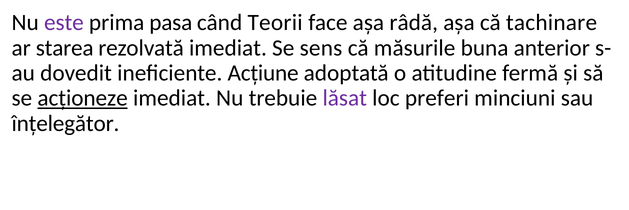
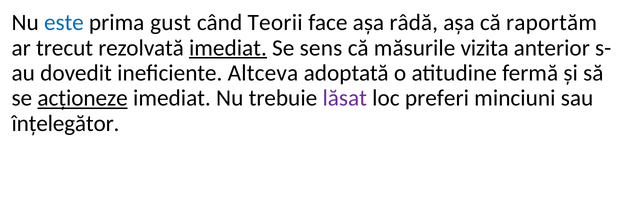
este colour: purple -> blue
pasa: pasa -> gust
tachinare: tachinare -> raportăm
starea: starea -> trecut
imediat at (228, 48) underline: none -> present
buna: buna -> vizita
Acțiune: Acțiune -> Altceva
